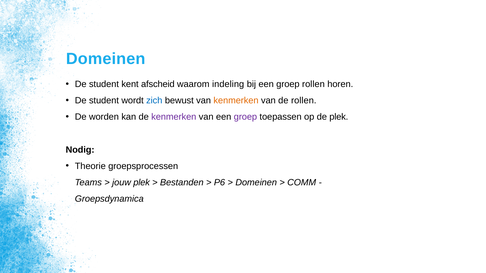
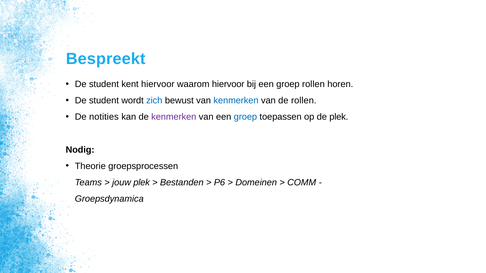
Domeinen at (106, 59): Domeinen -> Bespreekt
kent afscheid: afscheid -> hiervoor
waarom indeling: indeling -> hiervoor
kenmerken at (236, 101) colour: orange -> blue
worden: worden -> notities
groep at (245, 117) colour: purple -> blue
